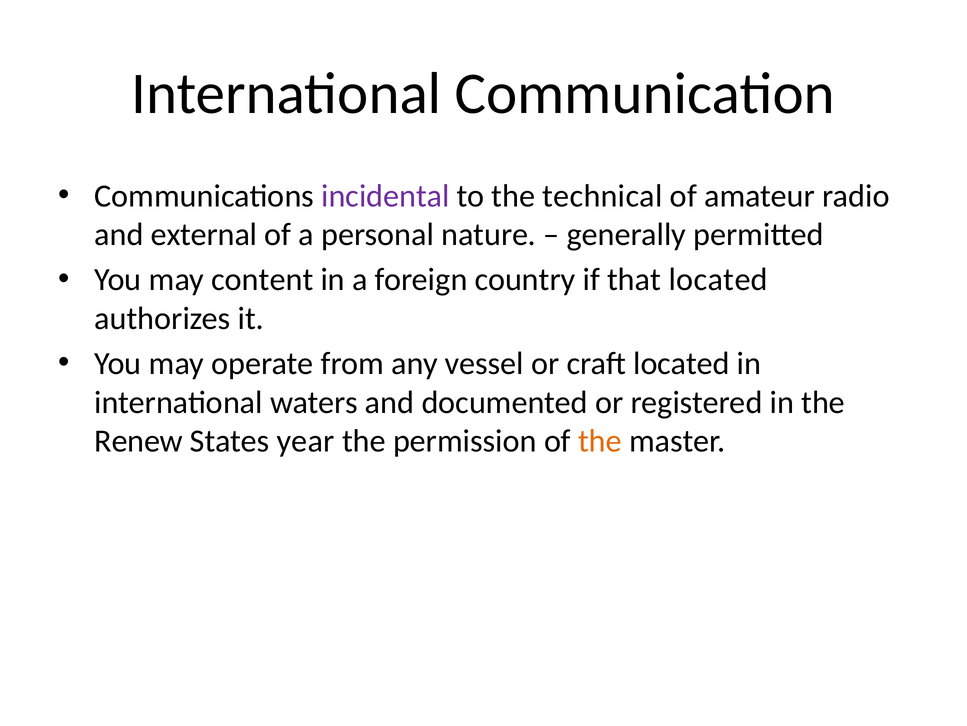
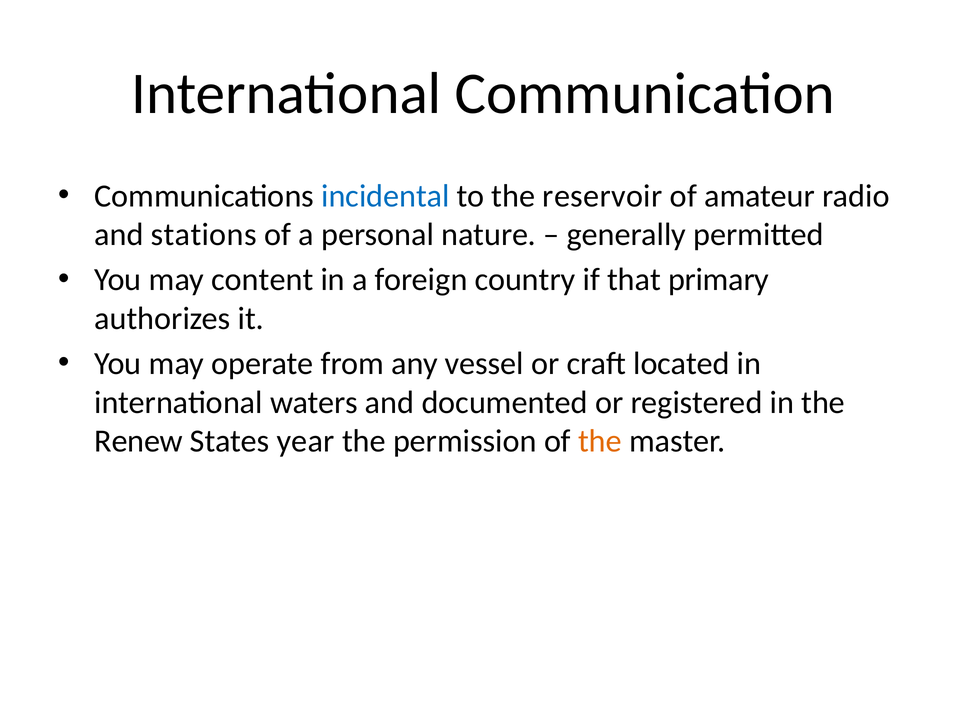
incidental colour: purple -> blue
technical: technical -> reservoir
external: external -> stations
that located: located -> primary
